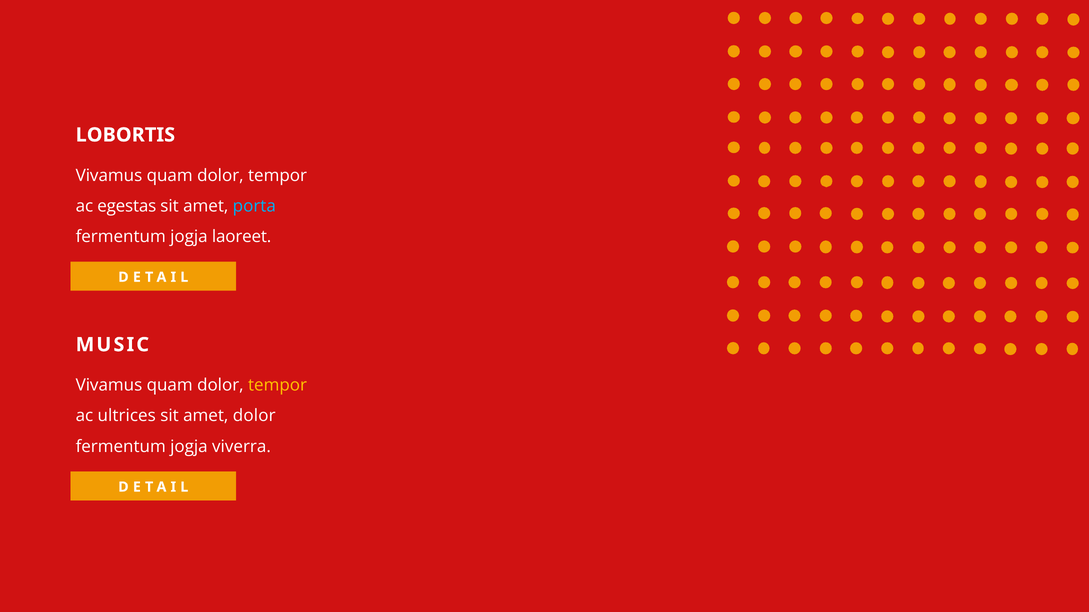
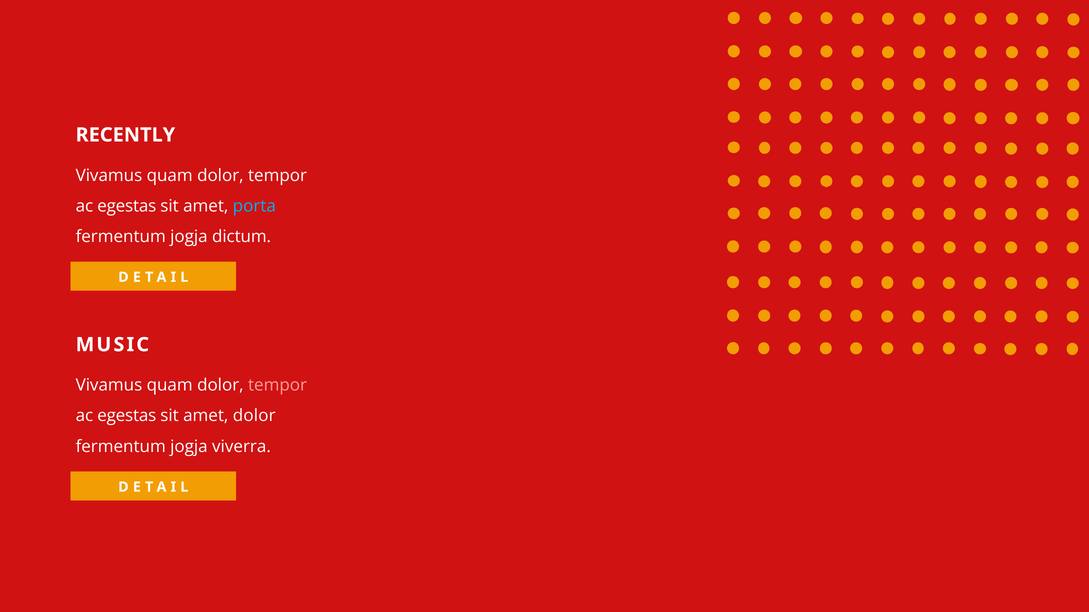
LOBORTIS: LOBORTIS -> RECENTLY
laoreet: laoreet -> dictum
tempor at (278, 386) colour: yellow -> pink
ultrices at (127, 416): ultrices -> egestas
